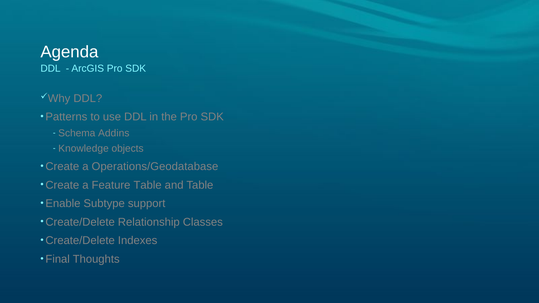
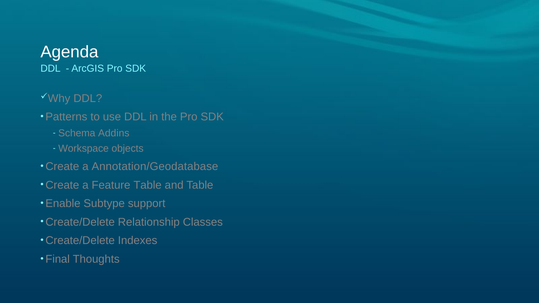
Knowledge: Knowledge -> Workspace
Operations/Geodatabase: Operations/Geodatabase -> Annotation/Geodatabase
